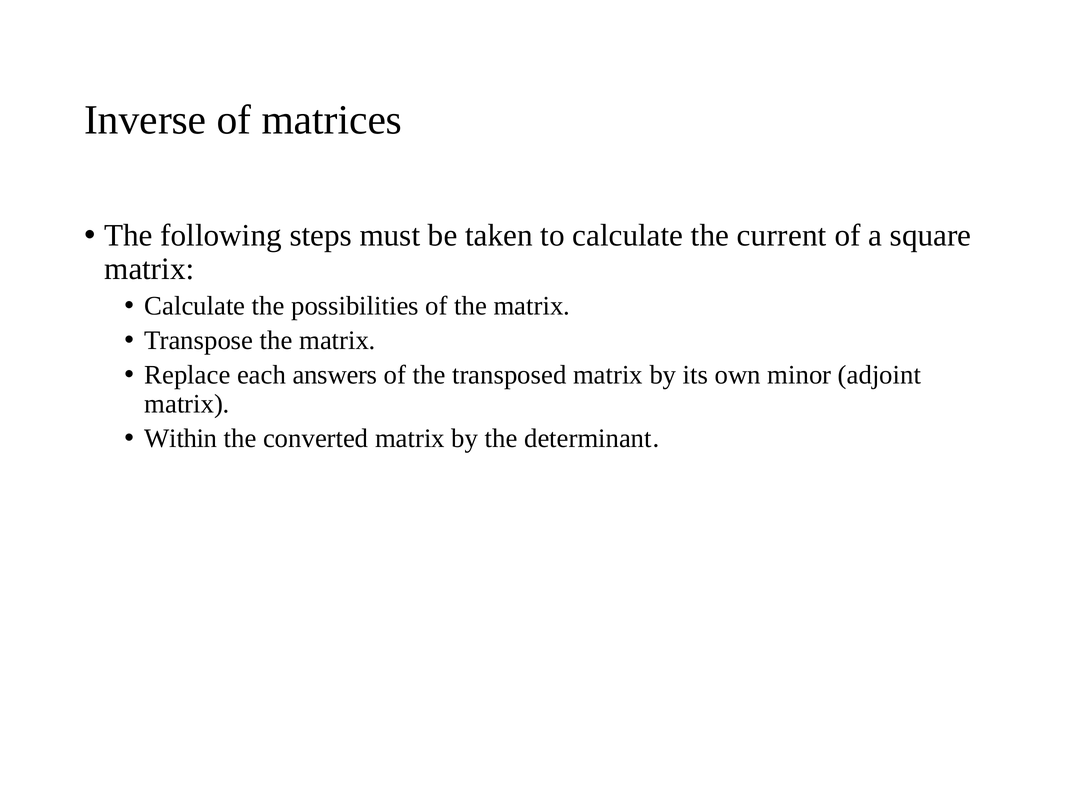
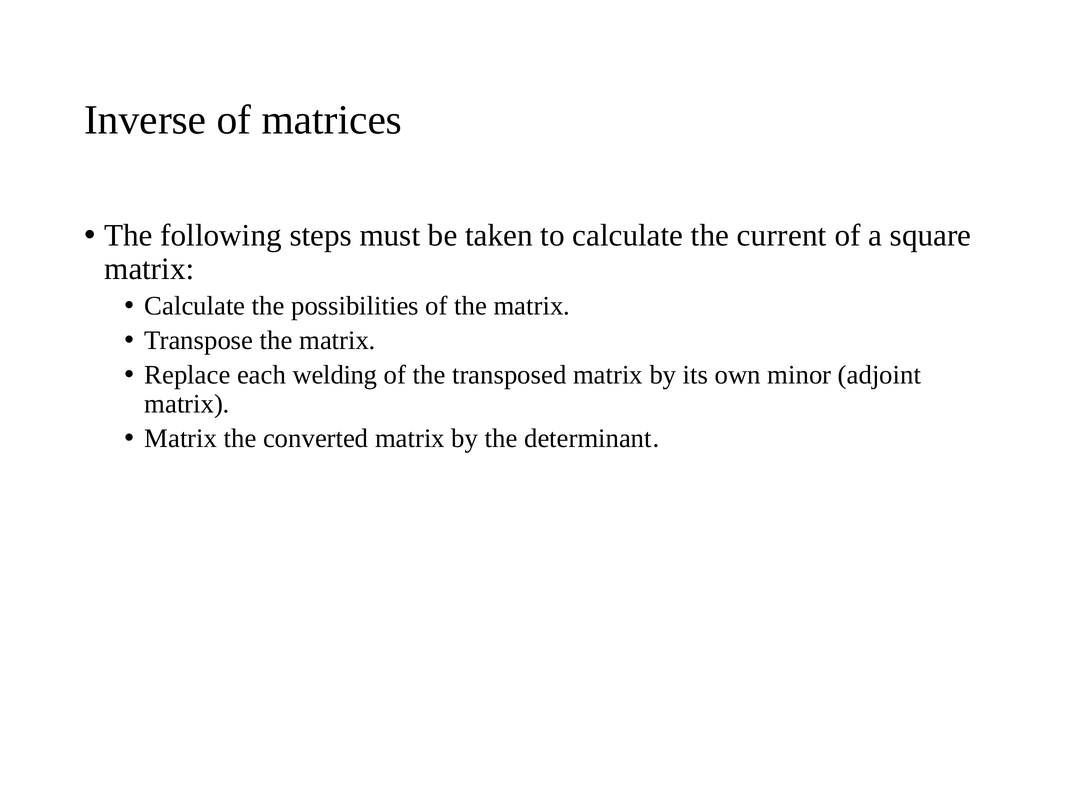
answers: answers -> welding
Within at (181, 439): Within -> Matrix
